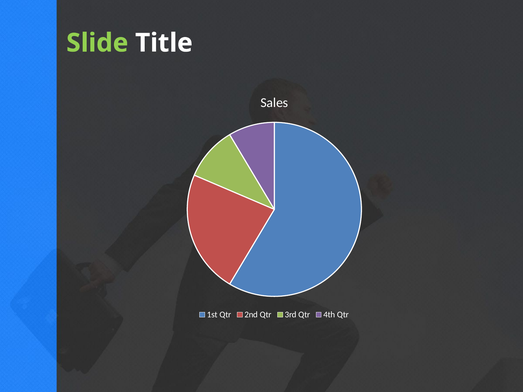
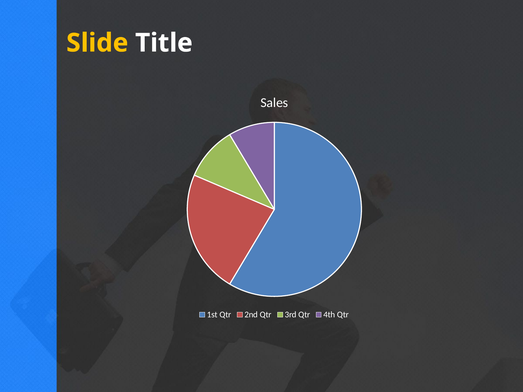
Slide colour: light green -> yellow
